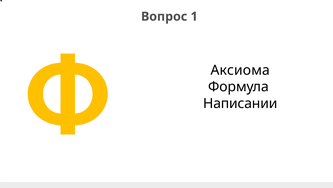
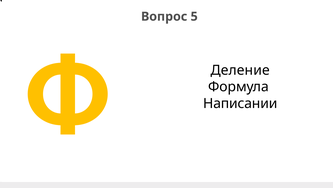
1: 1 -> 5
Аксиома: Аксиома -> Деление
